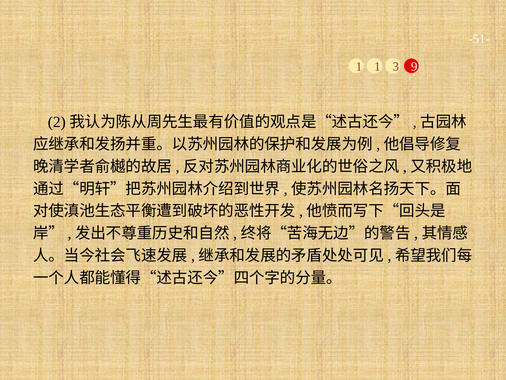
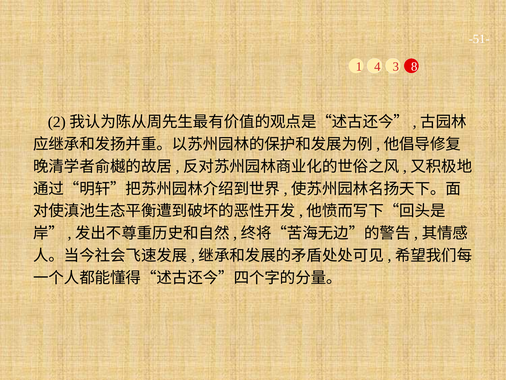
1 1: 1 -> 4
9: 9 -> 8
